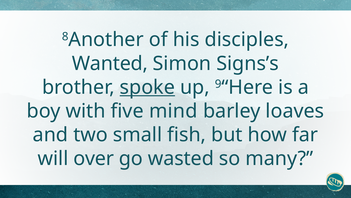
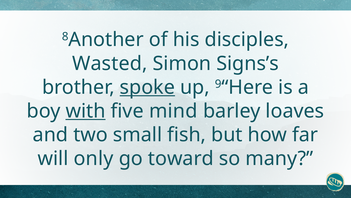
Wanted: Wanted -> Wasted
with underline: none -> present
over: over -> only
wasted: wasted -> toward
